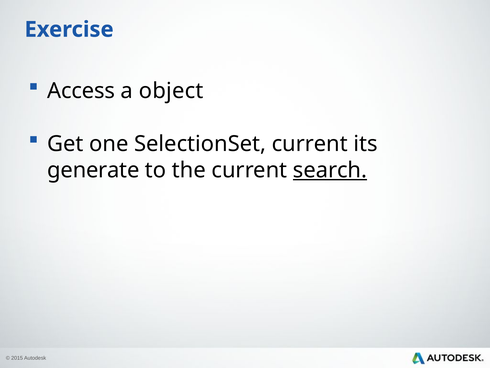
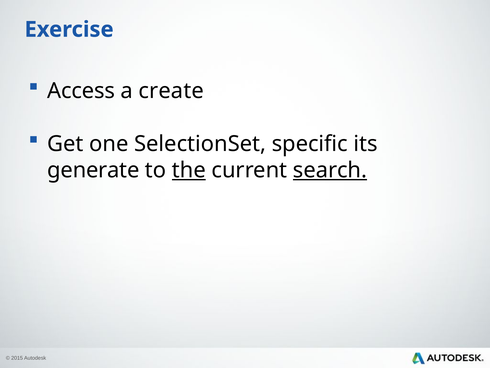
object: object -> create
SelectionSet current: current -> specific
the underline: none -> present
